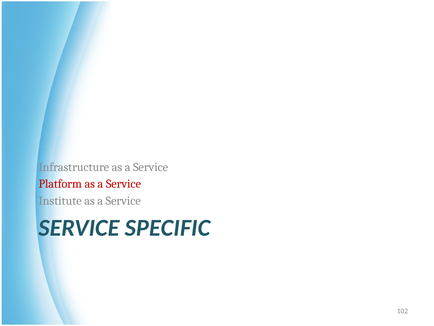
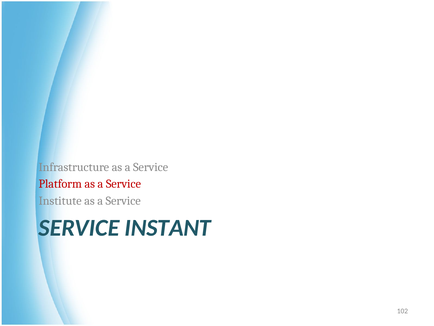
SPECIFIC: SPECIFIC -> INSTANT
